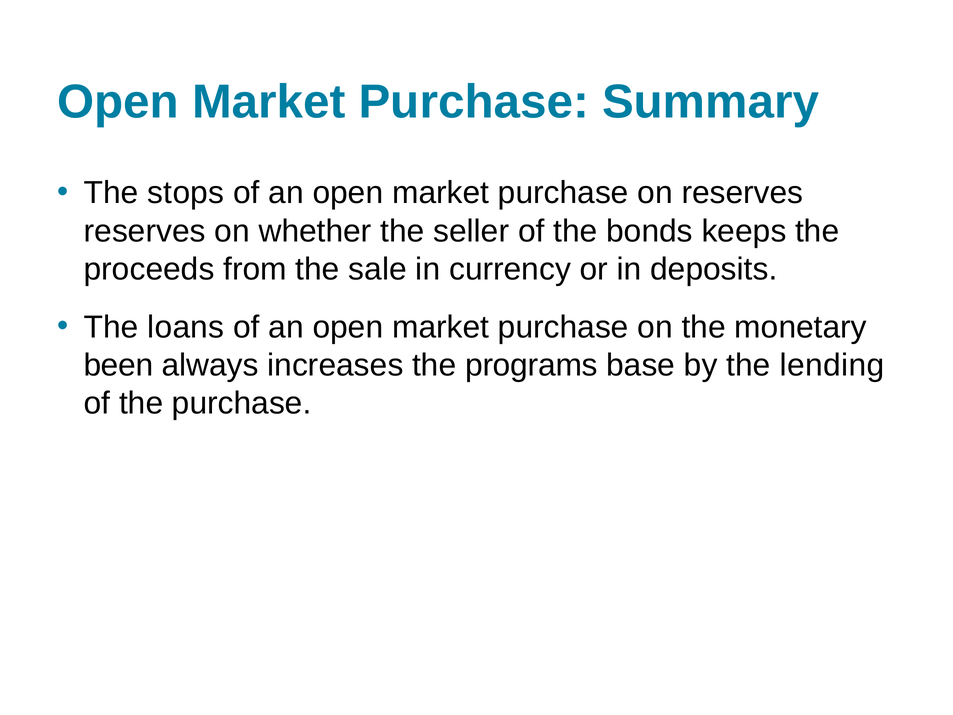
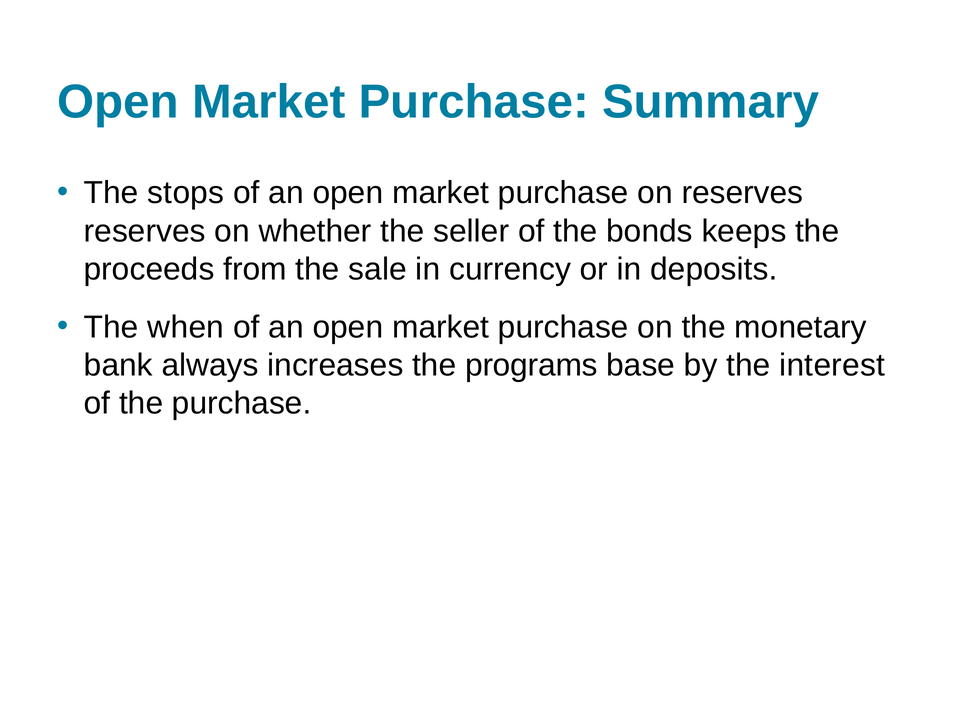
loans: loans -> when
been: been -> bank
lending: lending -> interest
